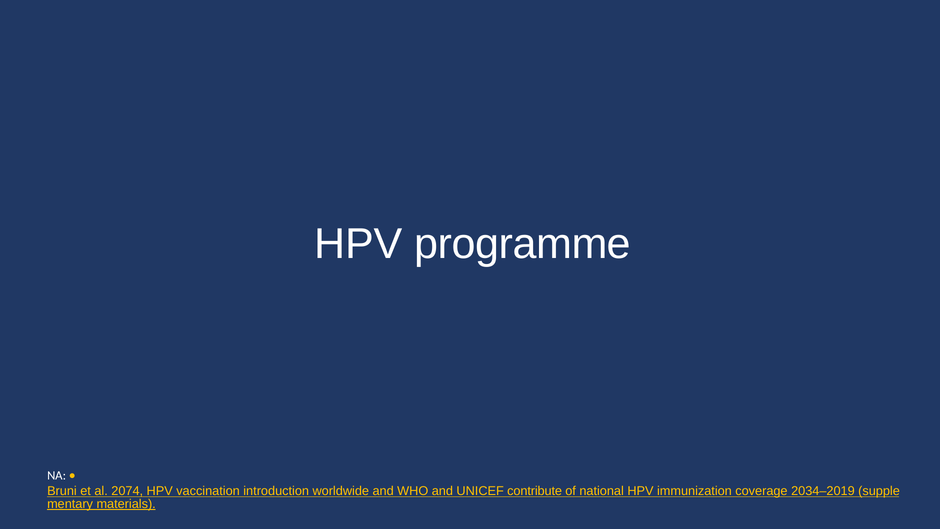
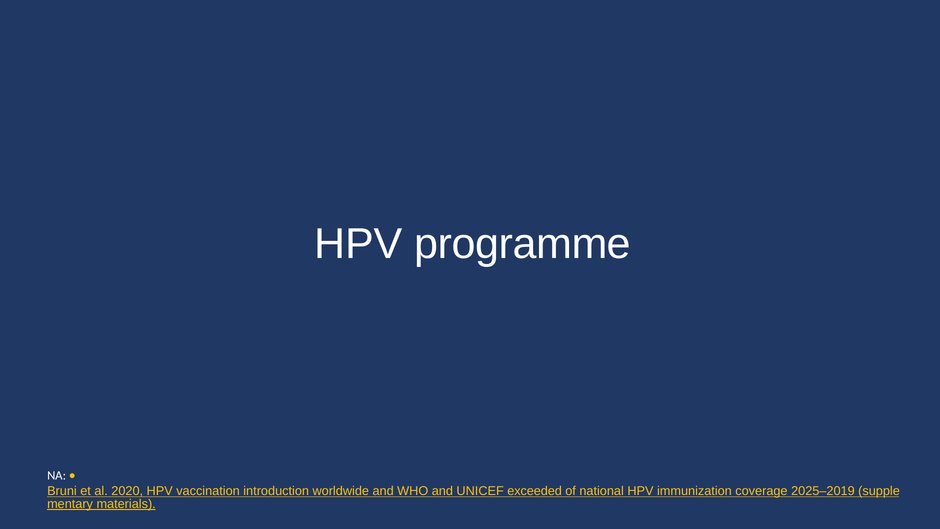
2074: 2074 -> 2020
contribute: contribute -> exceeded
2034–2019: 2034–2019 -> 2025–2019
